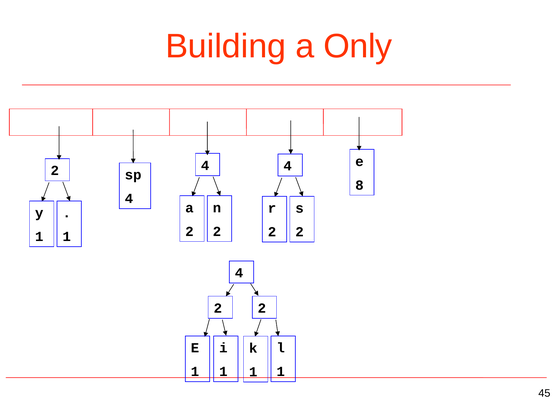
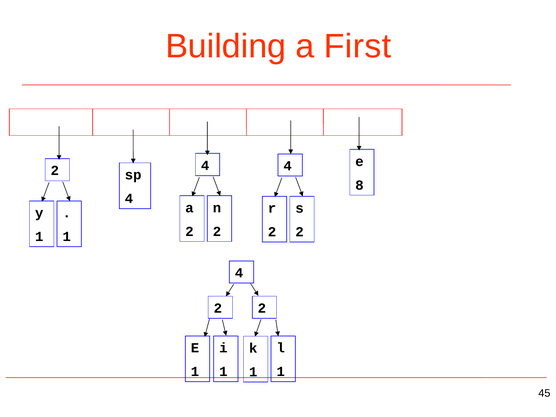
Only: Only -> First
